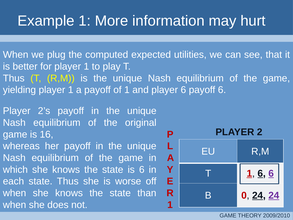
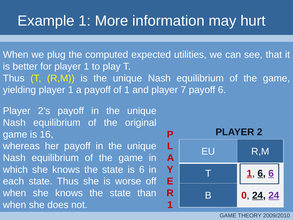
player 6: 6 -> 7
